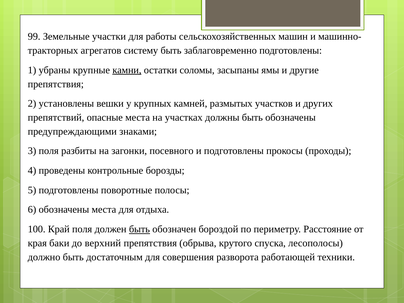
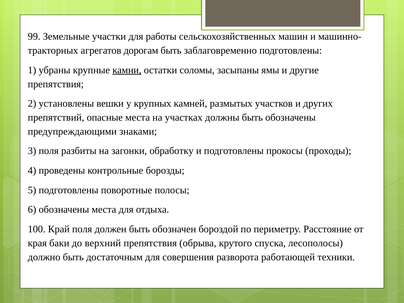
систему: систему -> дорогам
посевного: посевного -> обработку
быть at (139, 229) underline: present -> none
